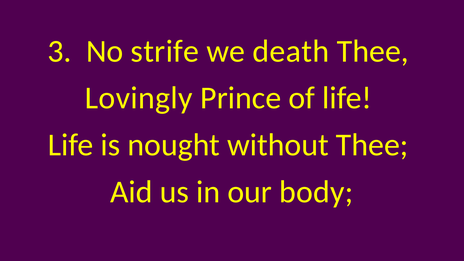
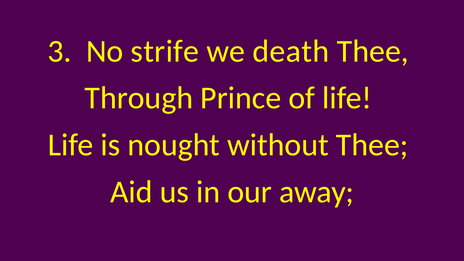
Lovingly: Lovingly -> Through
body: body -> away
